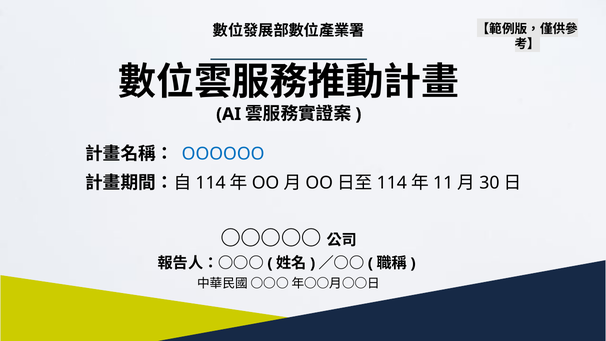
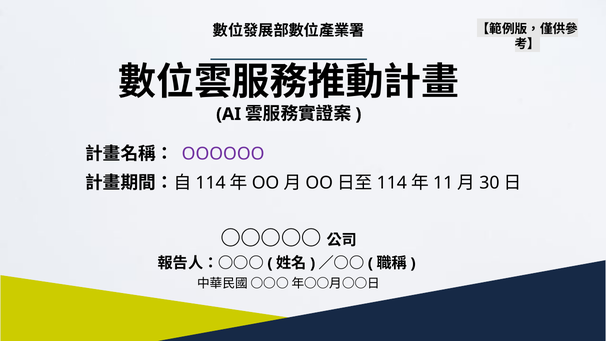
OOOOOO colour: blue -> purple
